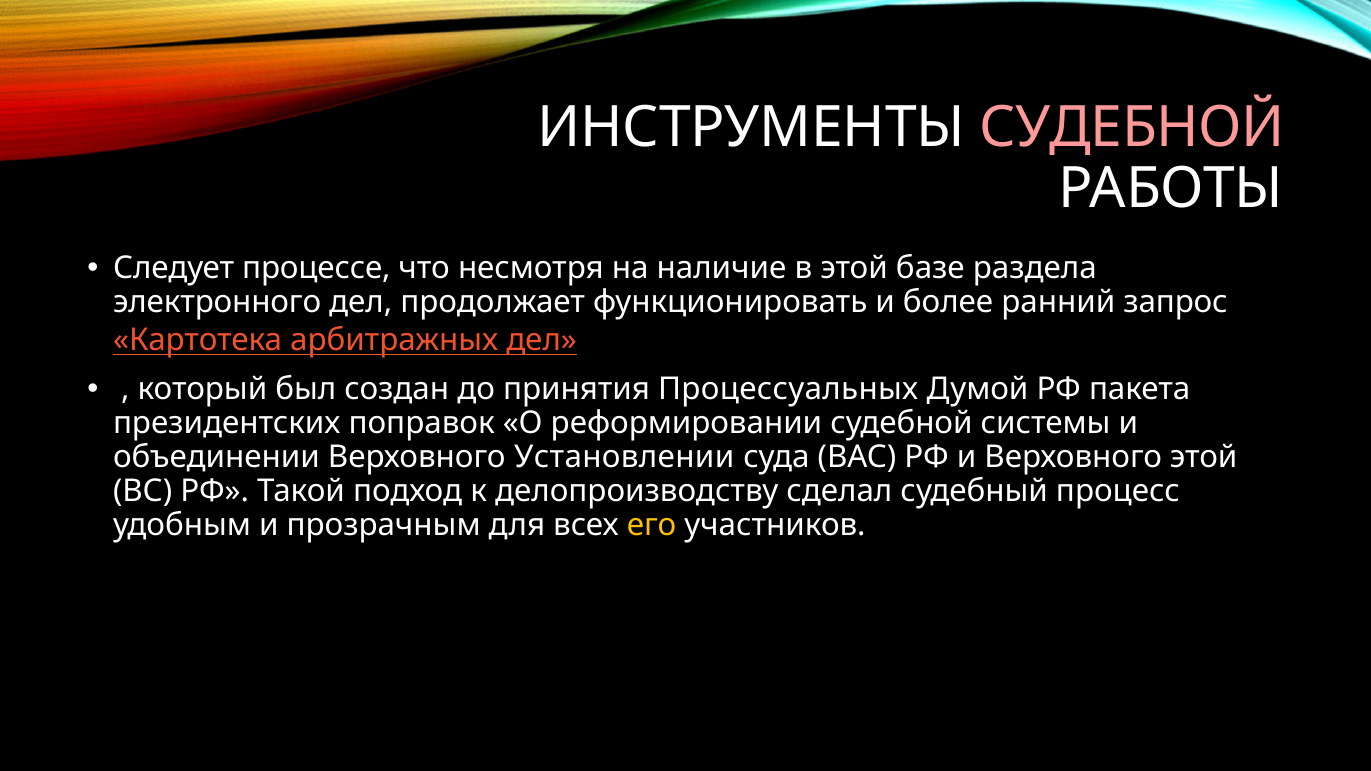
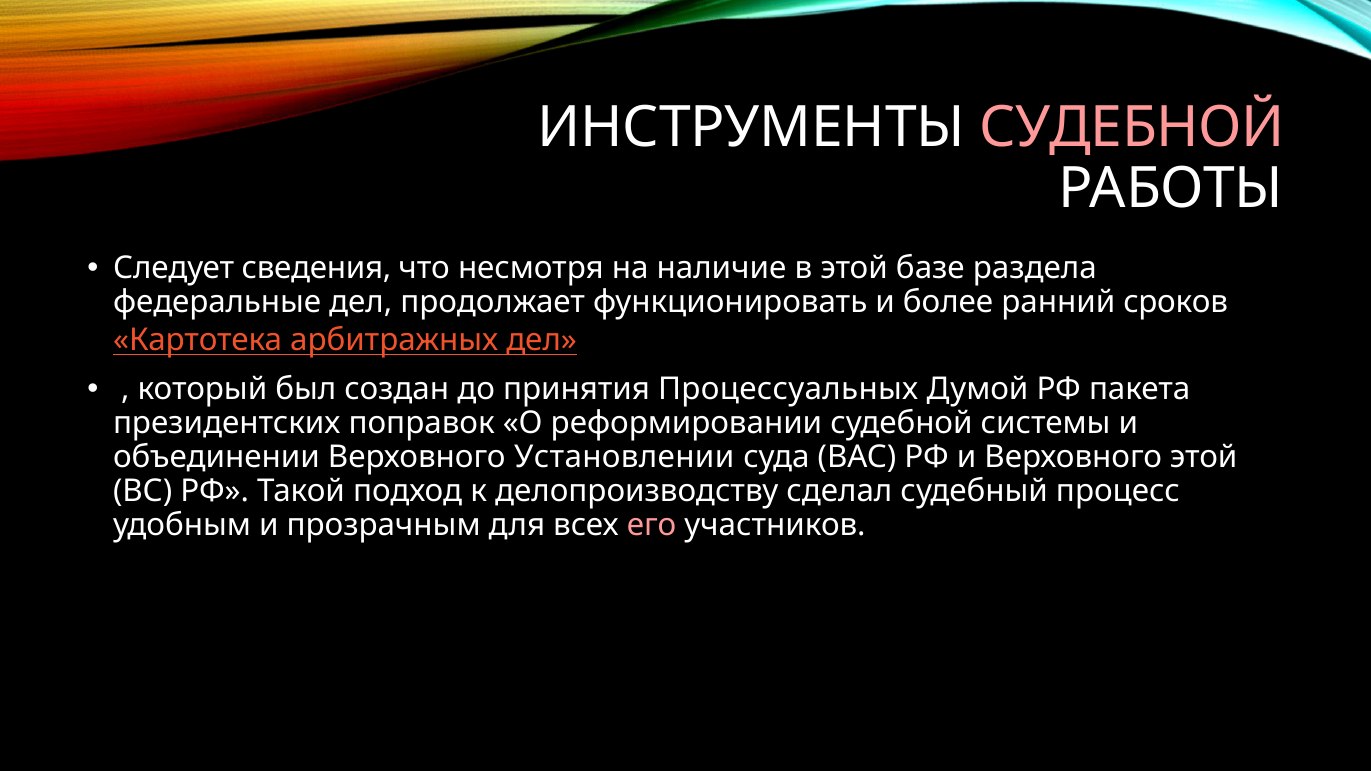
процессе: процессе -> сведения
электронного: электронного -> федеральные
запрос: запрос -> сроков
его colour: yellow -> pink
